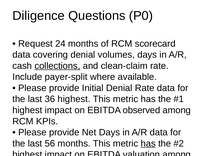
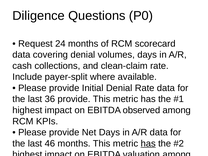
collections underline: present -> none
36 highest: highest -> provide
56: 56 -> 46
